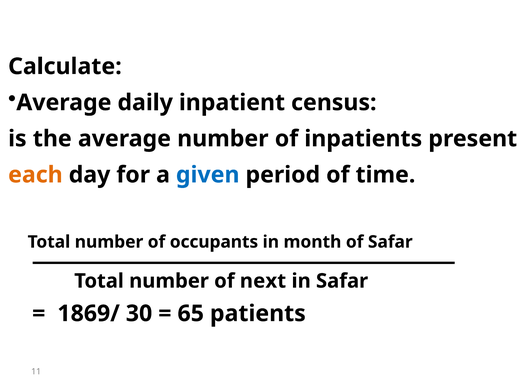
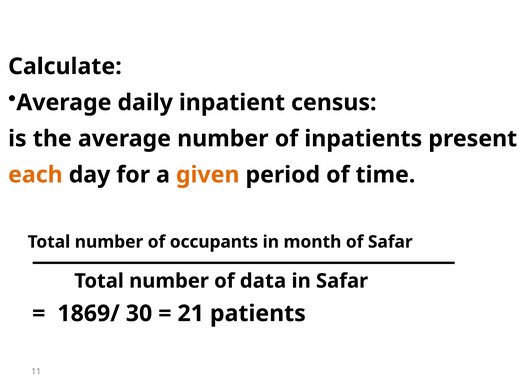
given colour: blue -> orange
next: next -> data
65: 65 -> 21
